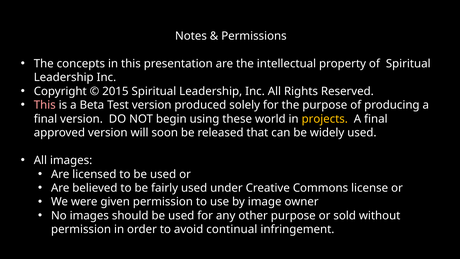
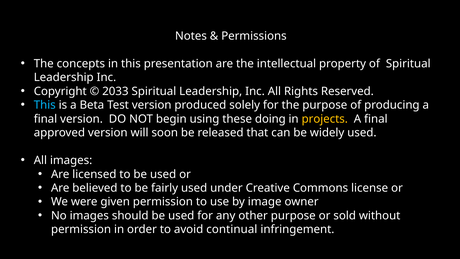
2015: 2015 -> 2033
This at (45, 105) colour: pink -> light blue
world: world -> doing
